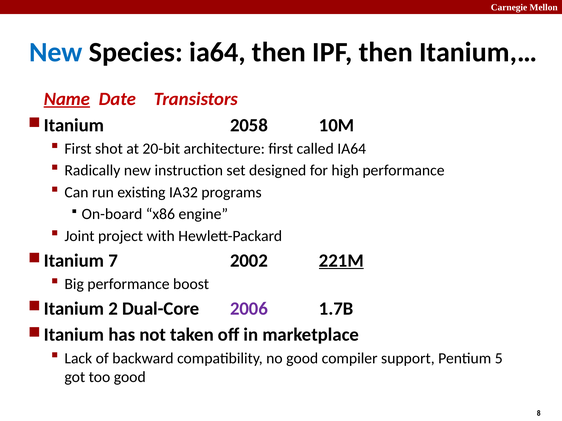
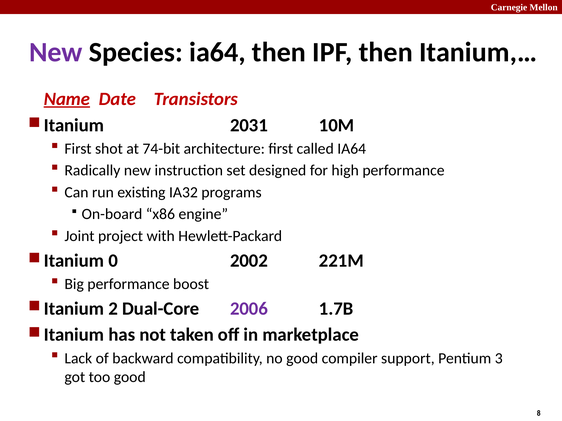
New at (56, 52) colour: blue -> purple
2058: 2058 -> 2031
20-bit: 20-bit -> 74-bit
7: 7 -> 0
221M underline: present -> none
5: 5 -> 3
